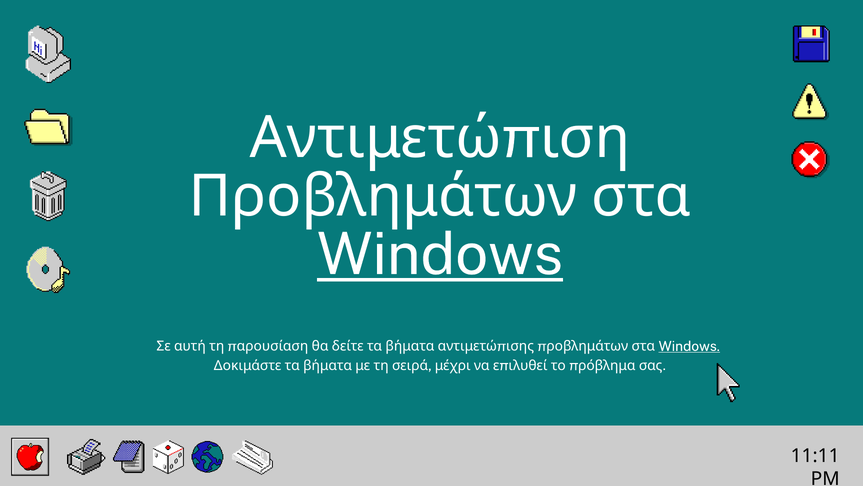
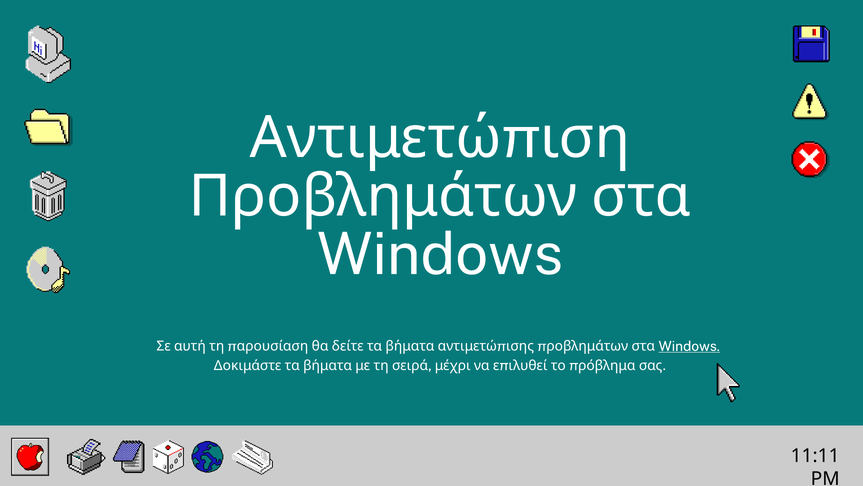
Windows at (440, 255) underline: present -> none
